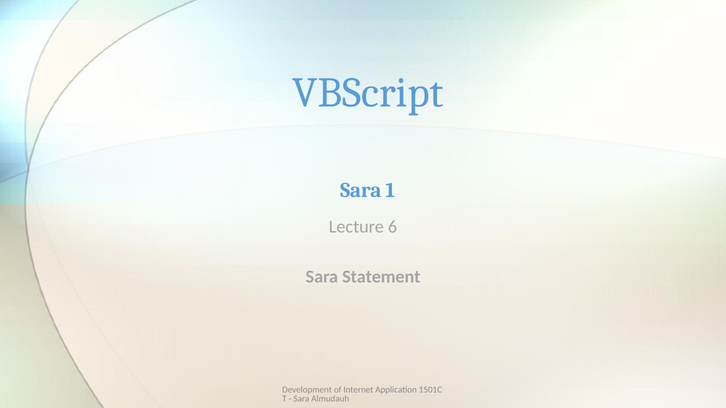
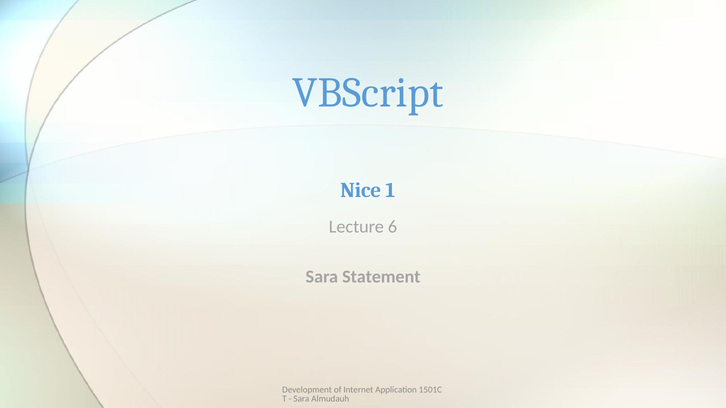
Sara at (361, 191): Sara -> Nice
